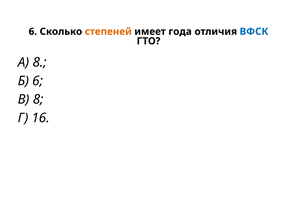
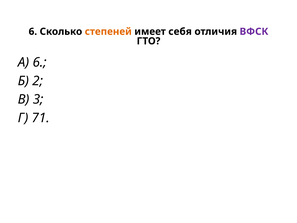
года: года -> себя
ВФСК colour: blue -> purple
А 8: 8 -> 6
Б 6: 6 -> 2
В 8: 8 -> 3
16: 16 -> 71
